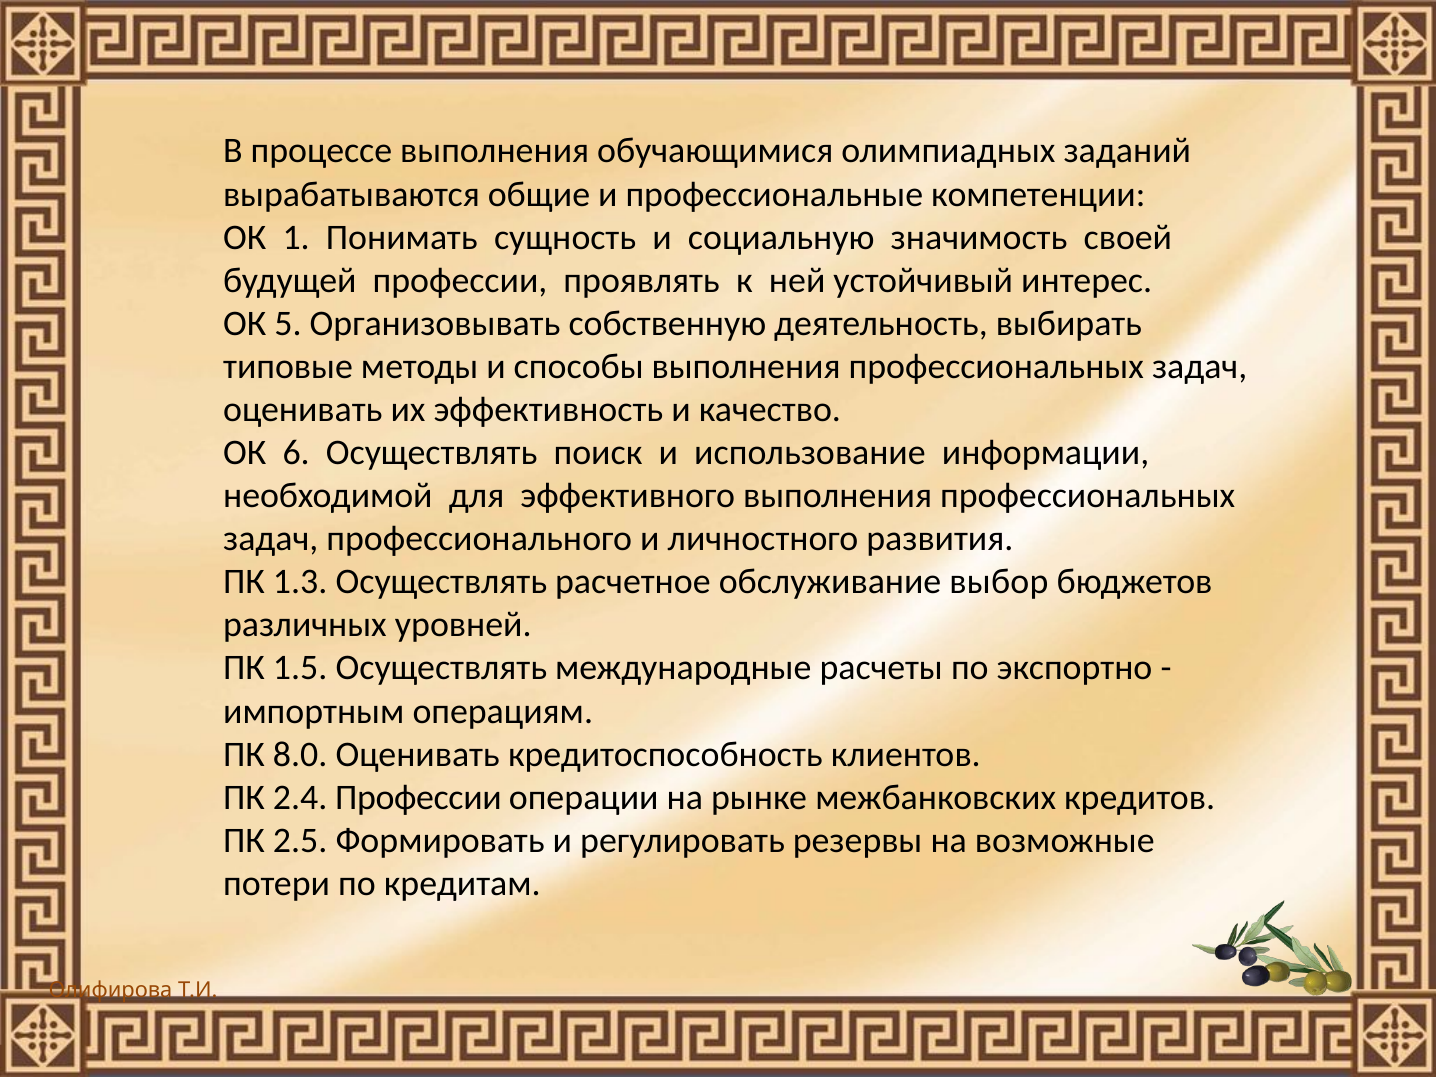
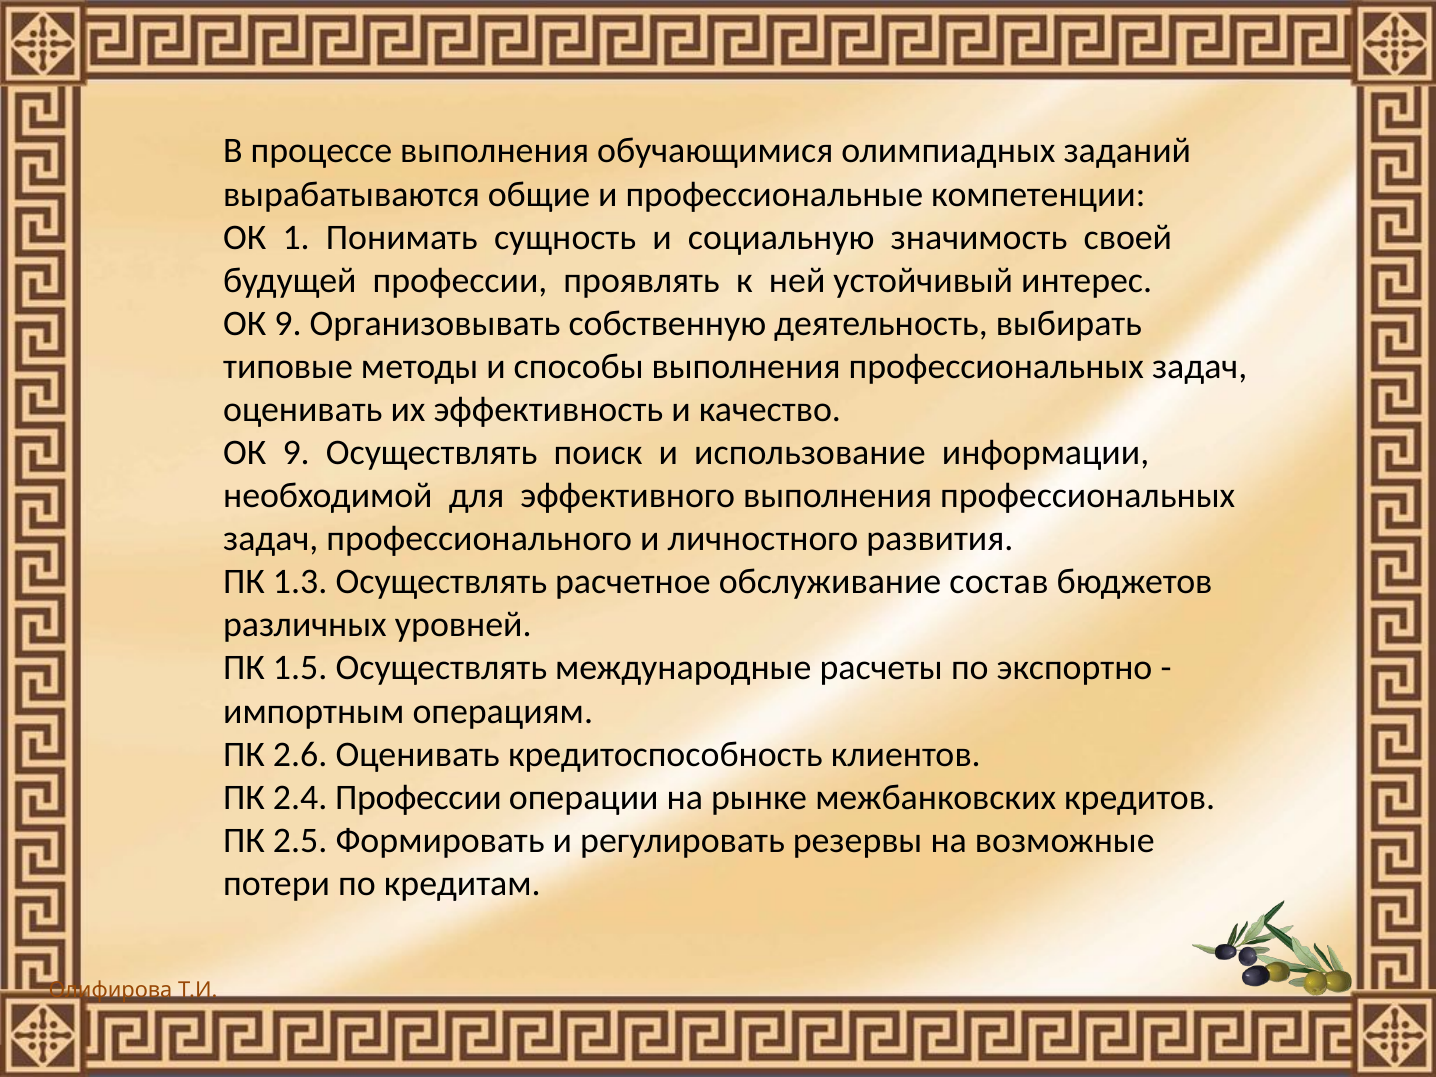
5 at (288, 323): 5 -> 9
6 at (296, 453): 6 -> 9
выбор: выбор -> состав
8.0: 8.0 -> 2.6
